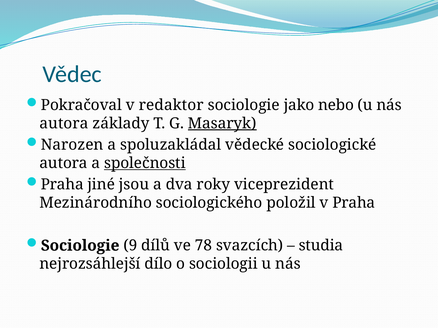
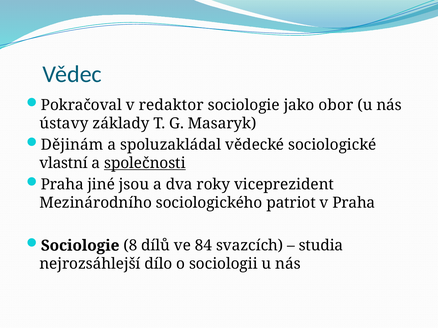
nebo: nebo -> obor
autora at (64, 124): autora -> ústavy
Masaryk underline: present -> none
Narozen: Narozen -> Dějinám
autora at (64, 163): autora -> vlastní
položil: položil -> patriot
9: 9 -> 8
78: 78 -> 84
